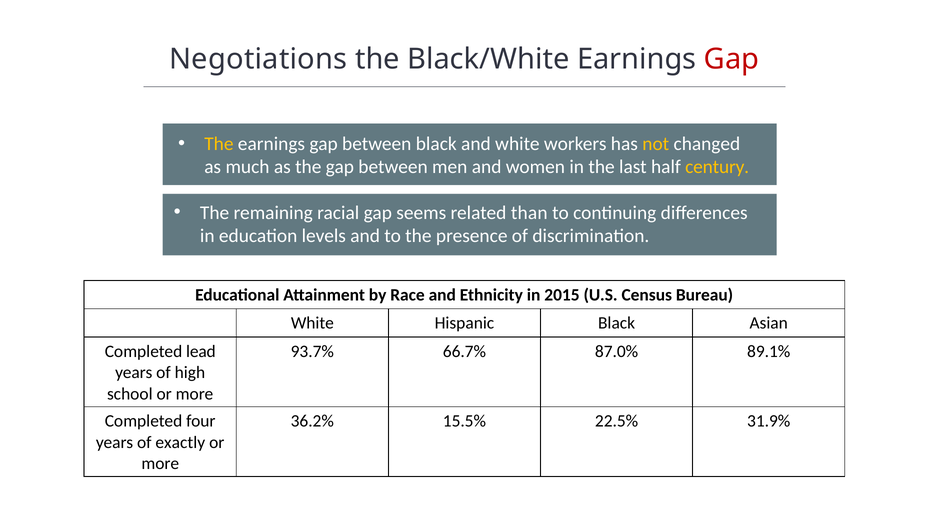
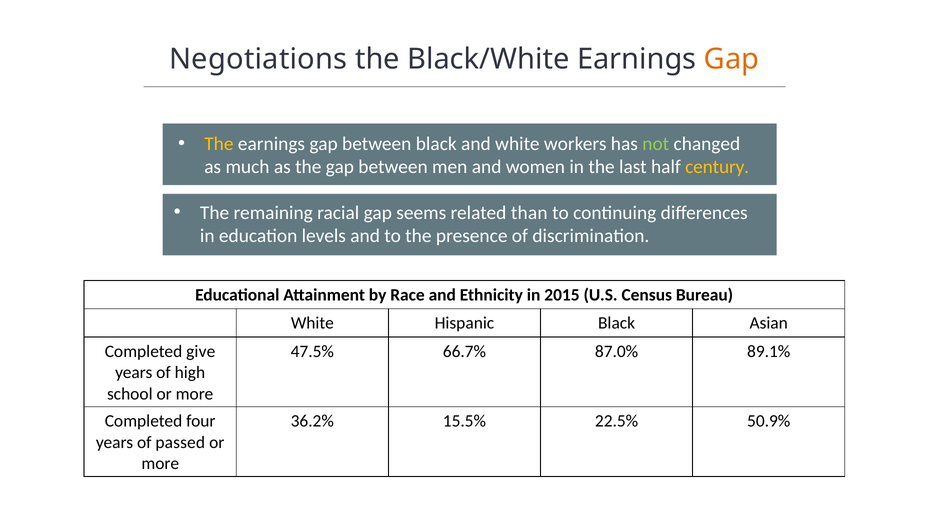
Gap at (732, 59) colour: red -> orange
not colour: yellow -> light green
lead: lead -> give
93.7%: 93.7% -> 47.5%
31.9%: 31.9% -> 50.9%
exactly: exactly -> passed
